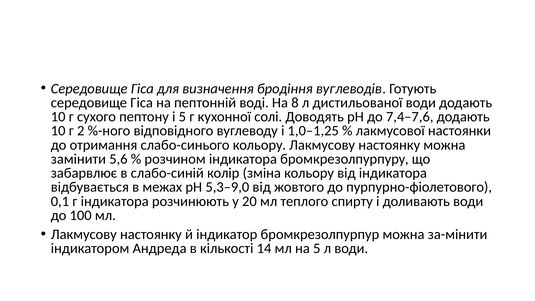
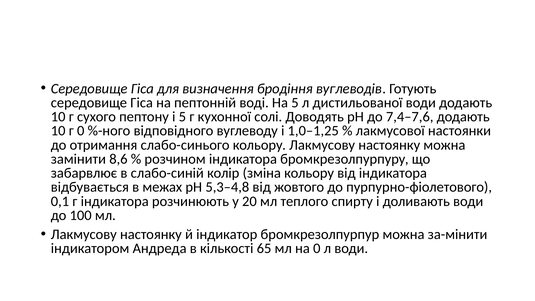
На 8: 8 -> 5
г 2: 2 -> 0
5,6: 5,6 -> 8,6
5,3–9,0: 5,3–9,0 -> 5,3–4,8
14: 14 -> 65
на 5: 5 -> 0
